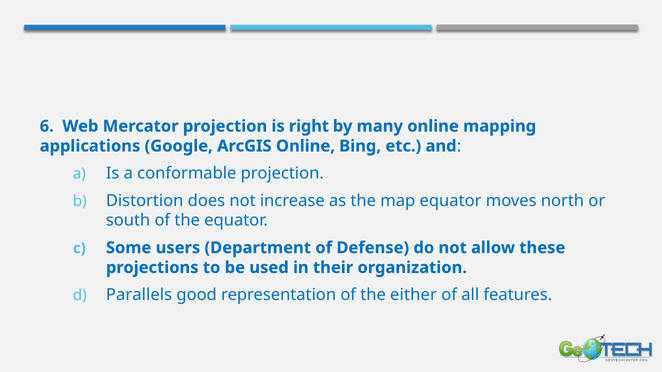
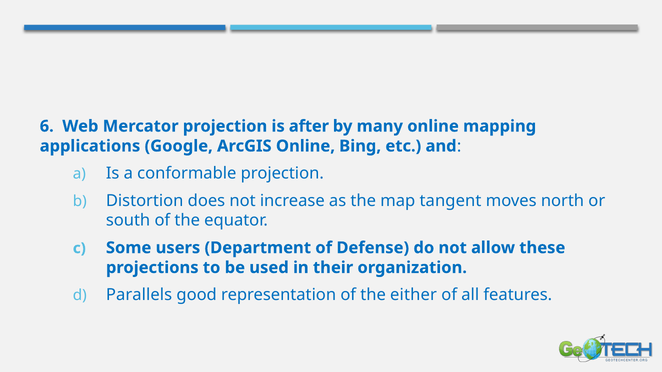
right: right -> after
map equator: equator -> tangent
